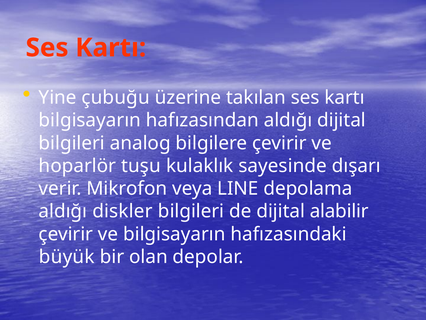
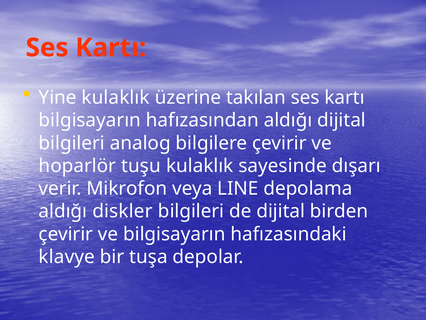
Yine çubuğu: çubuğu -> kulaklık
alabilir: alabilir -> birden
büyük: büyük -> klavye
olan: olan -> tuşa
